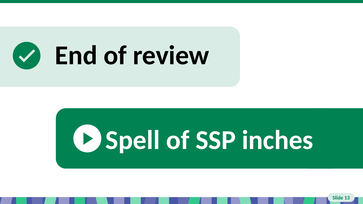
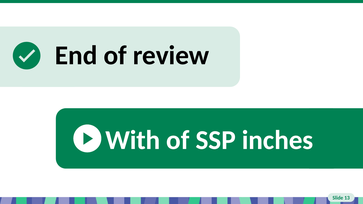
Spell: Spell -> With
